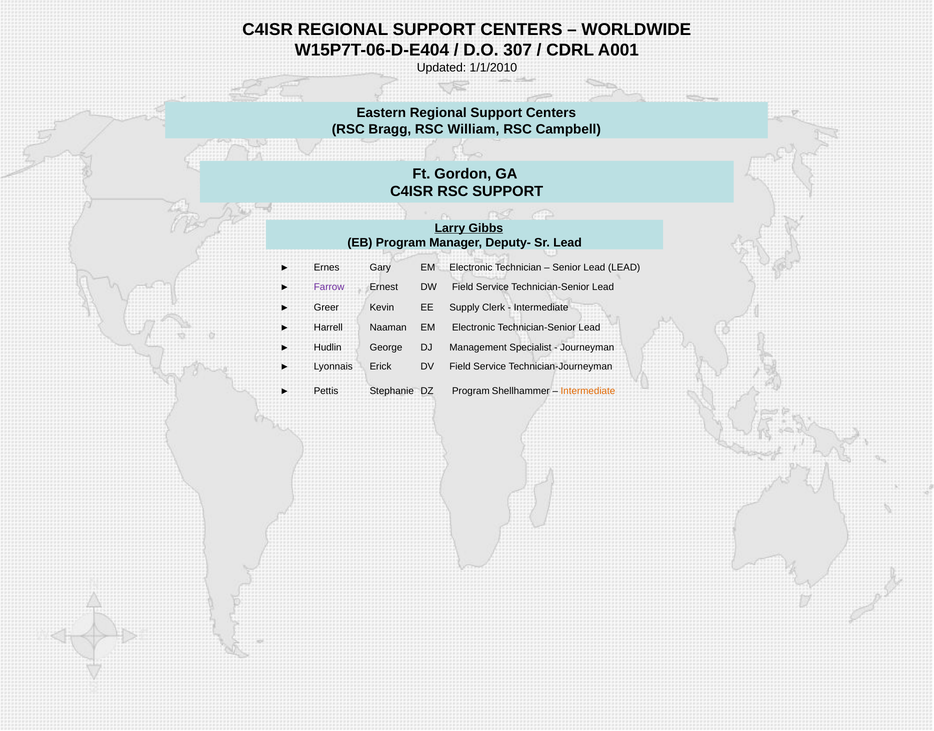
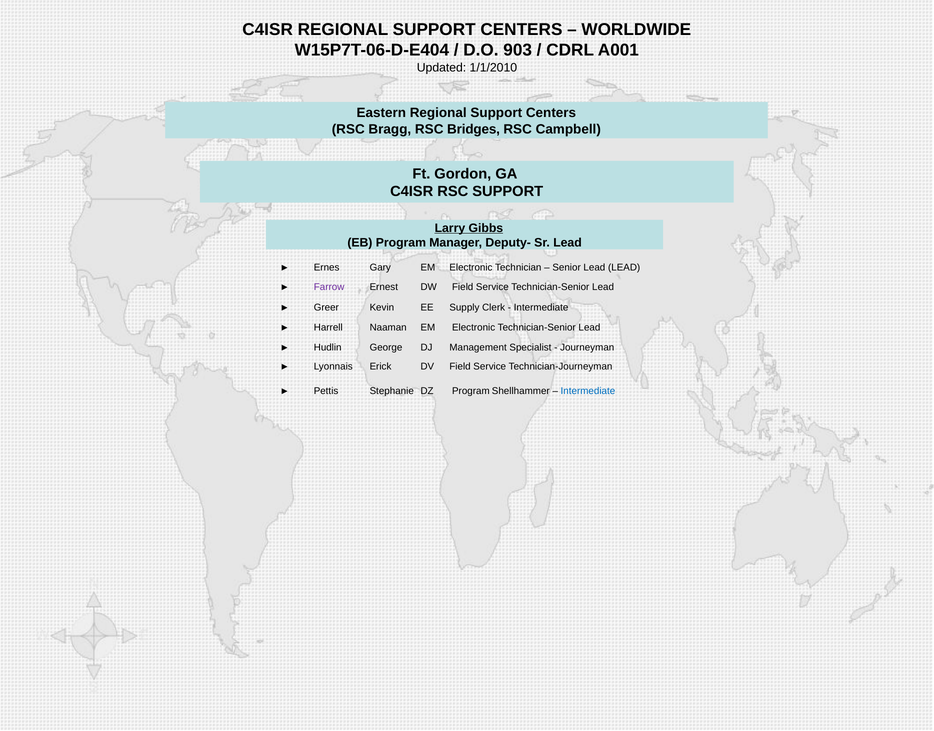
307: 307 -> 903
William: William -> Bridges
Intermediate at (588, 391) colour: orange -> blue
